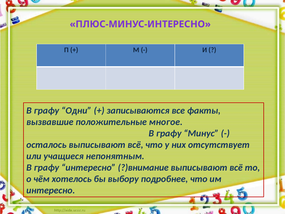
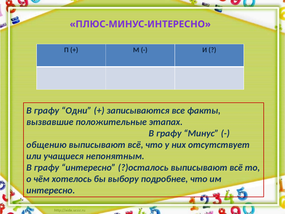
многое: многое -> этапах
осталось: осталось -> общению
?)внимание: ?)внимание -> ?)осталось
